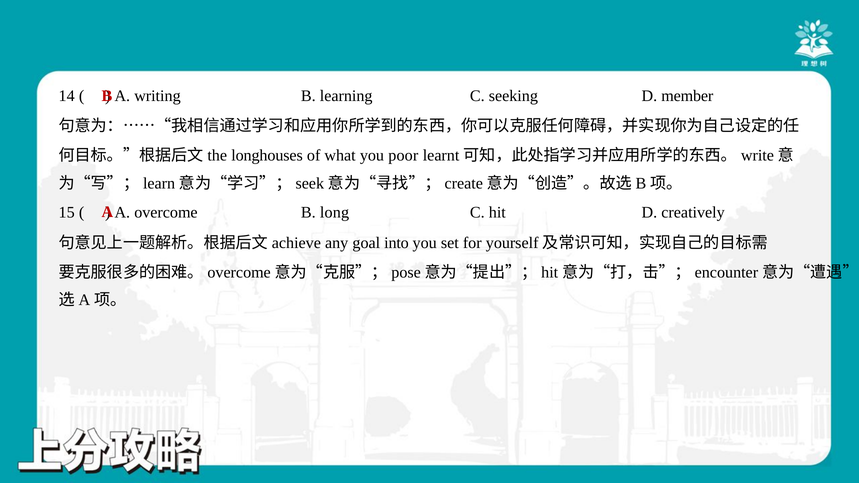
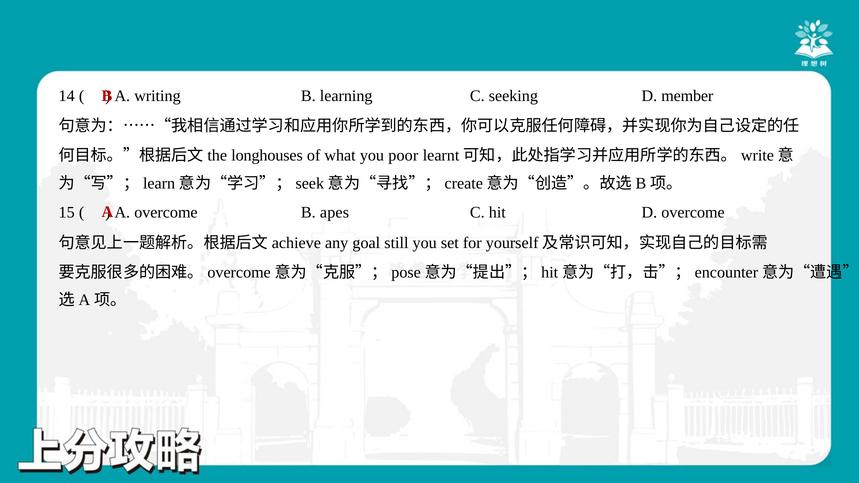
long: long -> apes
D creatively: creatively -> overcome
into: into -> still
